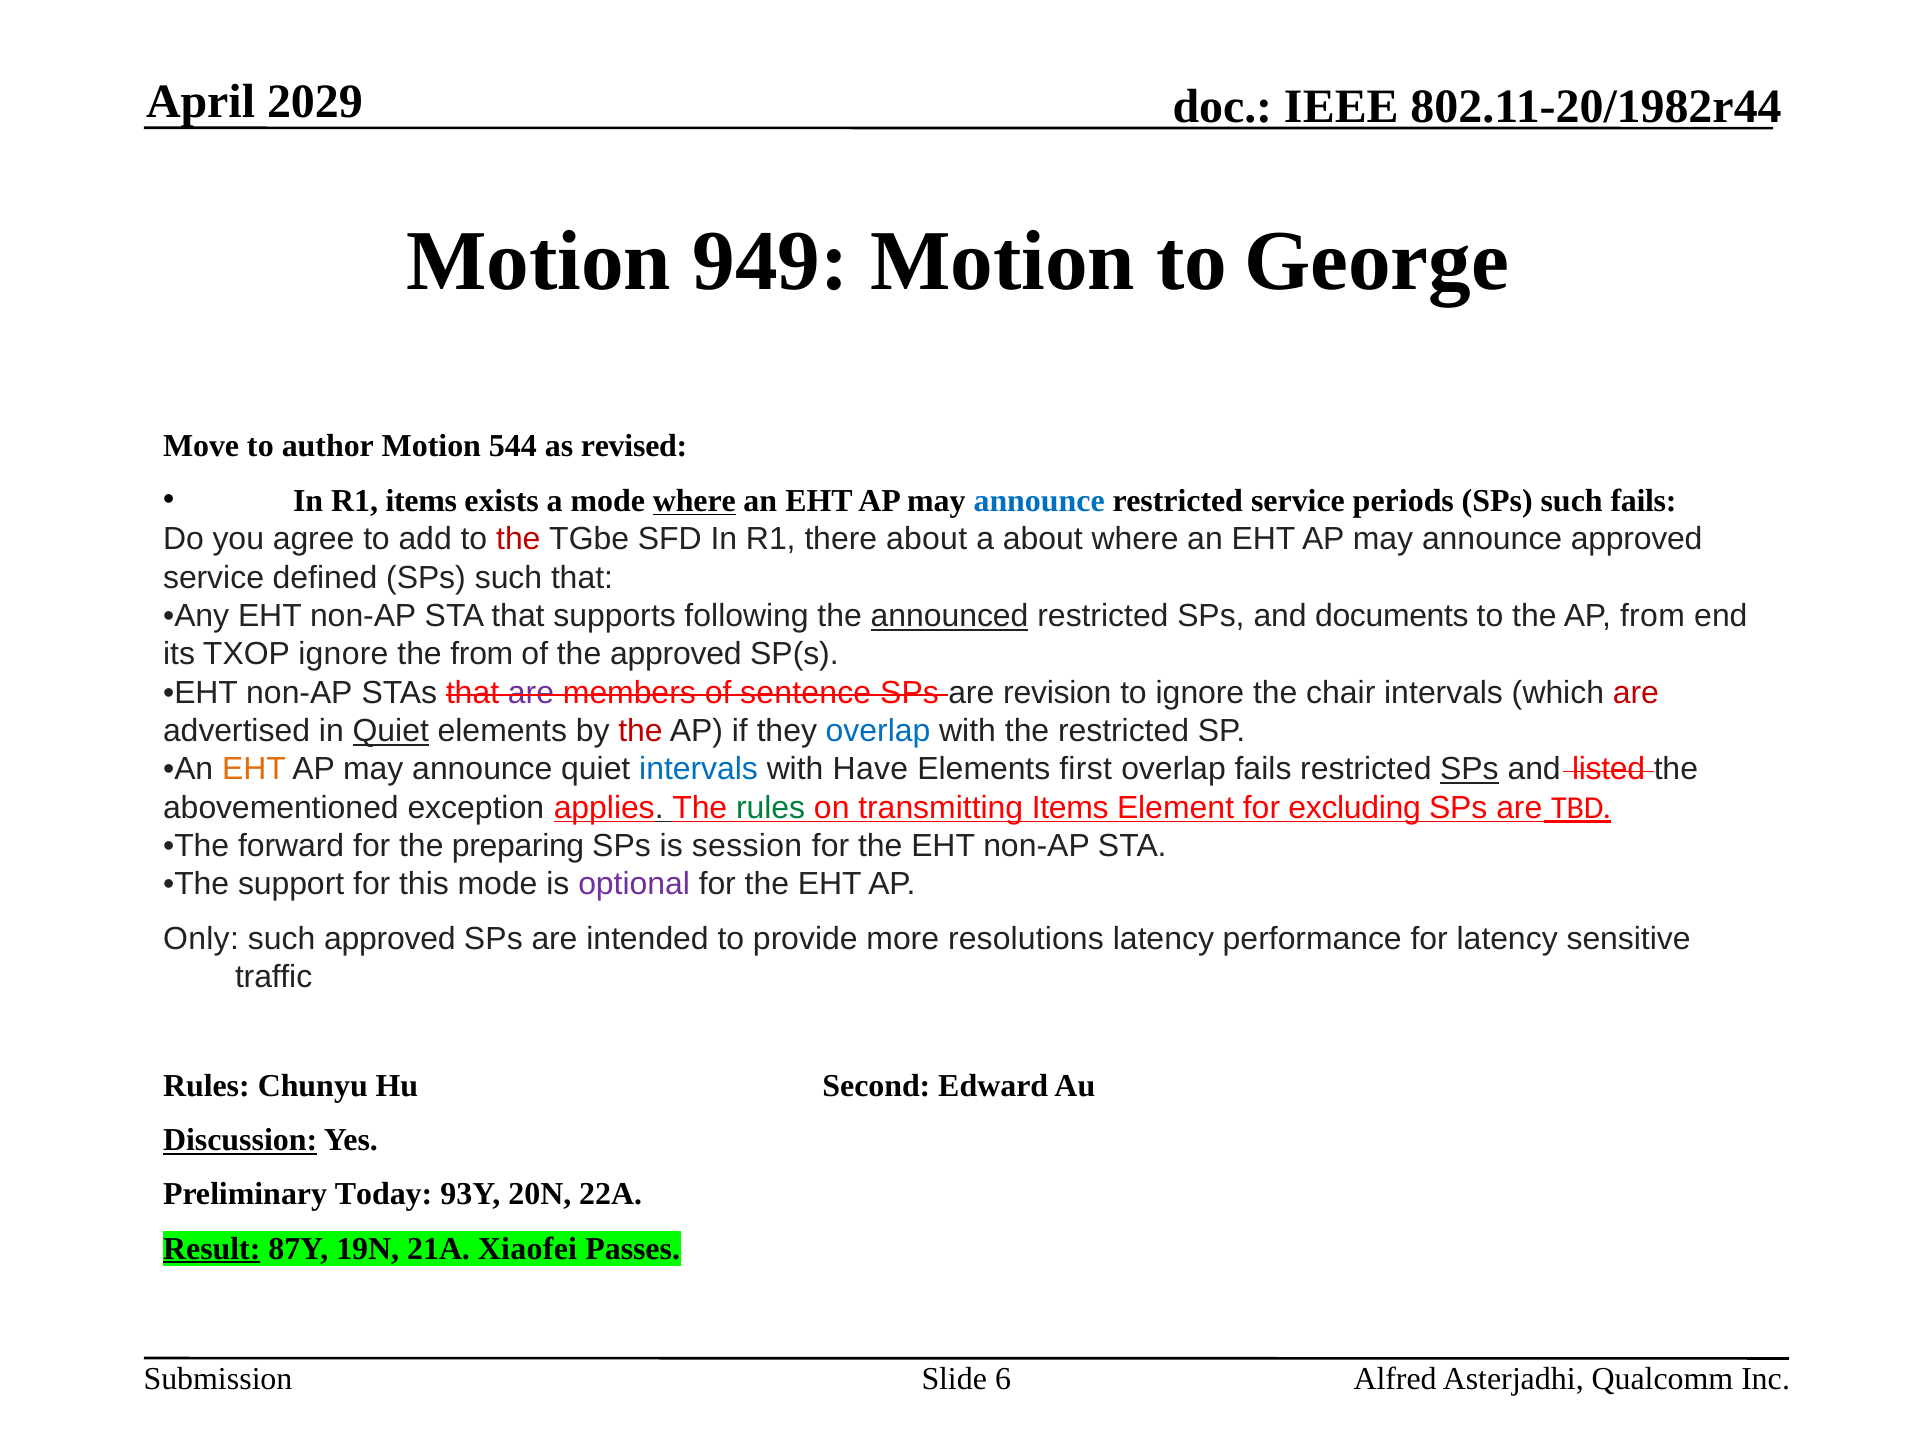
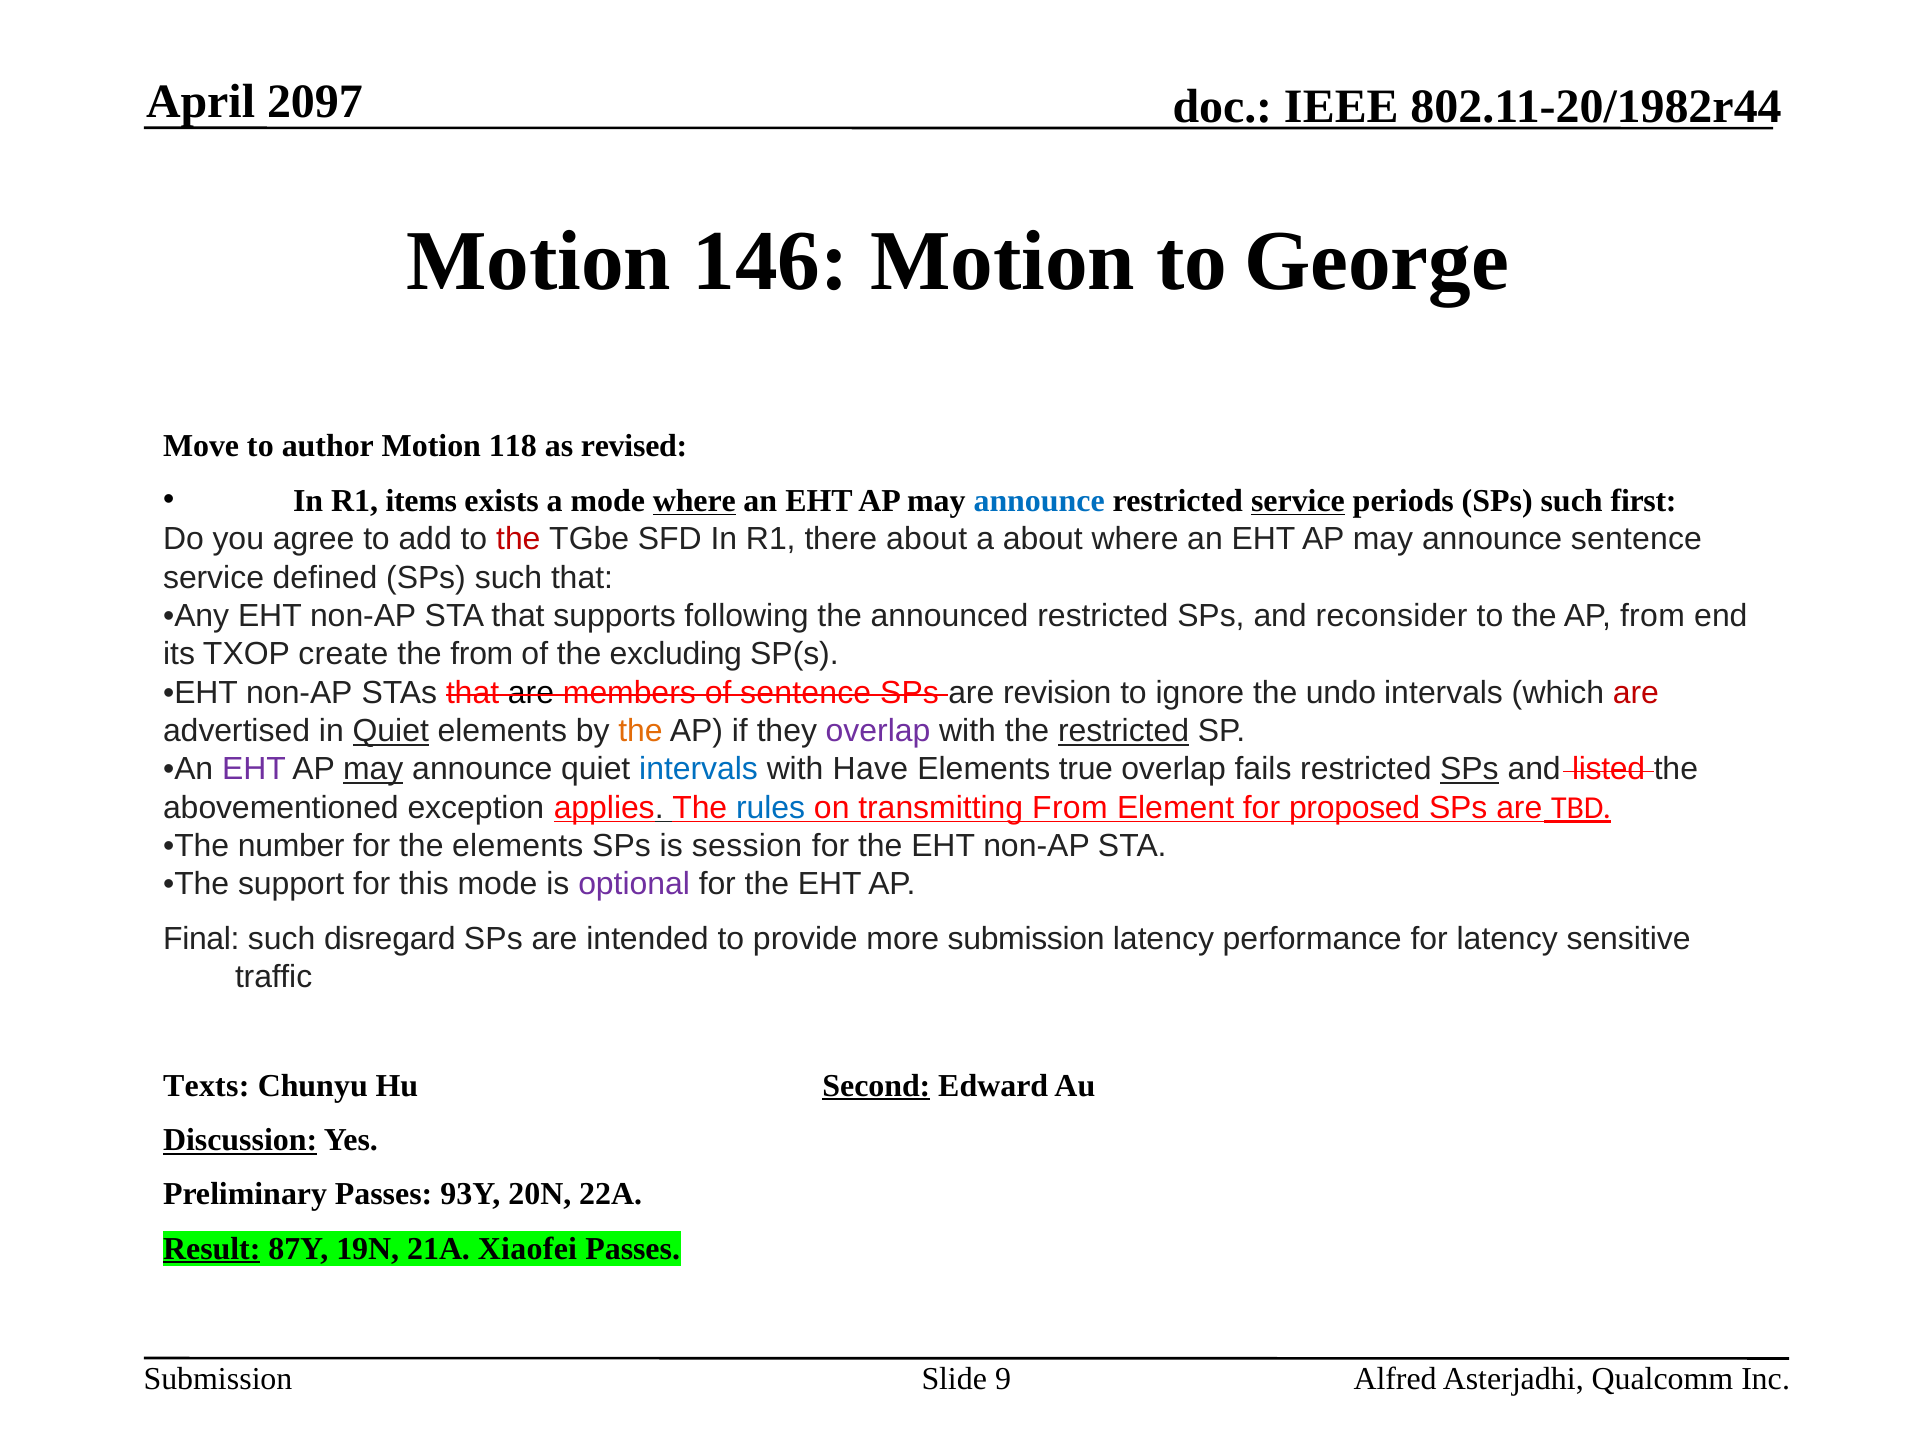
2029: 2029 -> 2097
949: 949 -> 146
544: 544 -> 118
service at (1298, 501) underline: none -> present
such fails: fails -> first
announce approved: approved -> sentence
announced underline: present -> none
documents: documents -> reconsider
TXOP ignore: ignore -> create
the approved: approved -> excluding
are at (531, 692) colour: purple -> black
chair: chair -> undo
the at (641, 731) colour: red -> orange
overlap at (878, 731) colour: blue -> purple
restricted at (1124, 731) underline: none -> present
EHT at (254, 769) colour: orange -> purple
may at (373, 769) underline: none -> present
first: first -> true
rules at (771, 807) colour: green -> blue
transmitting Items: Items -> From
excluding: excluding -> proposed
forward: forward -> number
the preparing: preparing -> elements
Only: Only -> Final
such approved: approved -> disregard
more resolutions: resolutions -> submission
Rules at (206, 1085): Rules -> Texts
Second underline: none -> present
Preliminary Today: Today -> Passes
6: 6 -> 9
